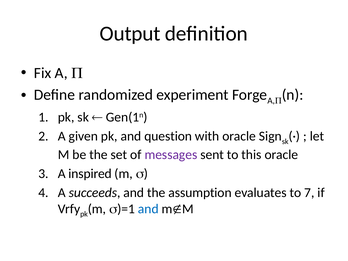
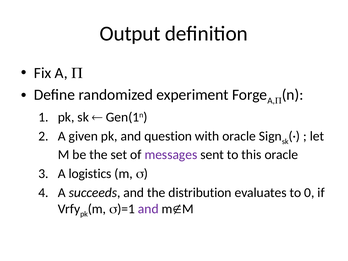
inspired: inspired -> logistics
assumption: assumption -> distribution
7: 7 -> 0
and at (148, 209) colour: blue -> purple
